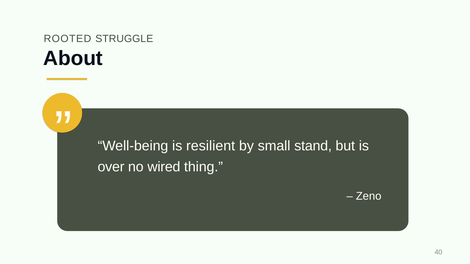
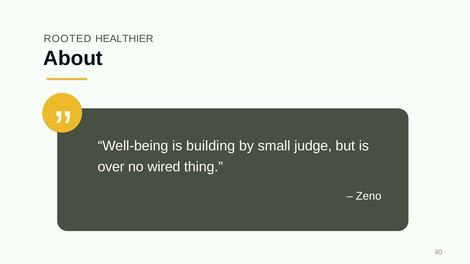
STRUGGLE: STRUGGLE -> HEALTHIER
resilient: resilient -> building
stand: stand -> judge
